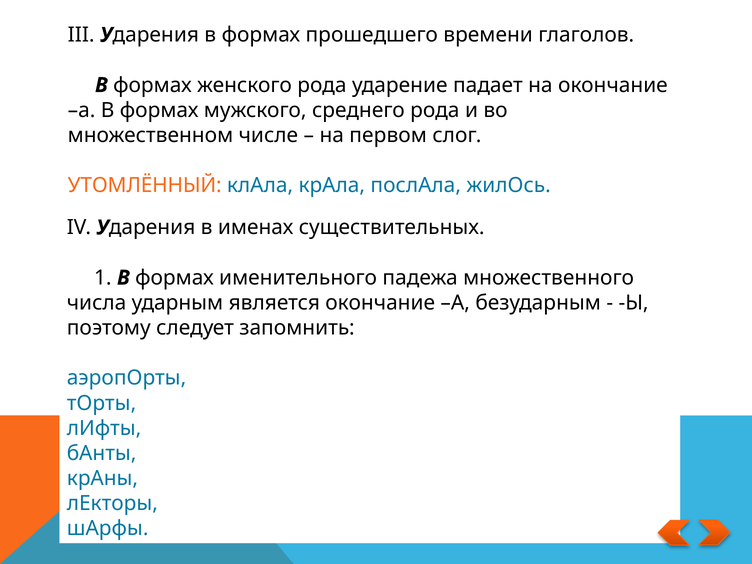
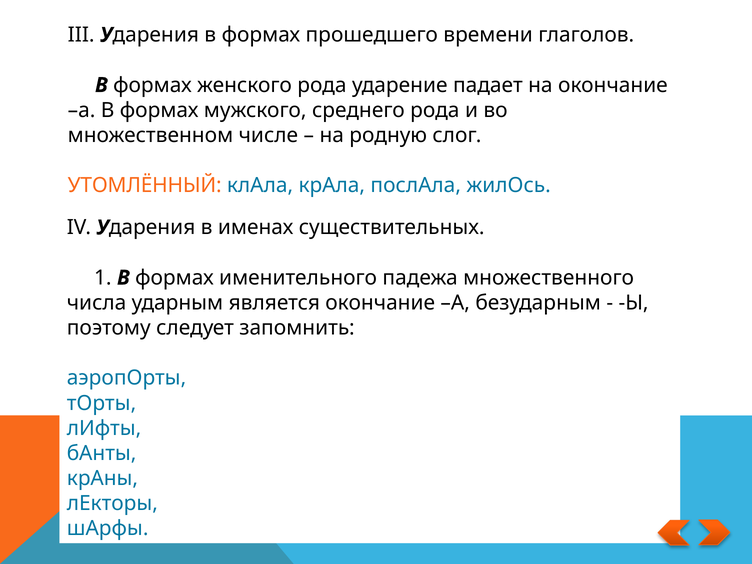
первом: первом -> родную
